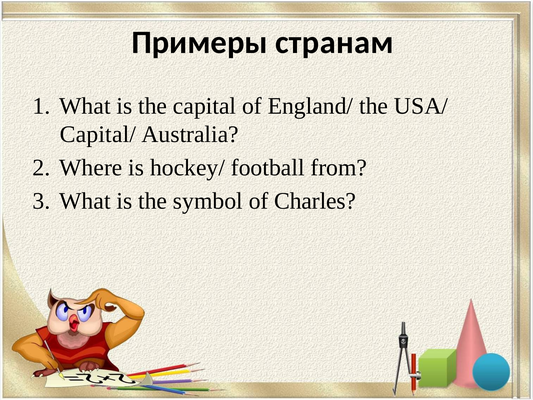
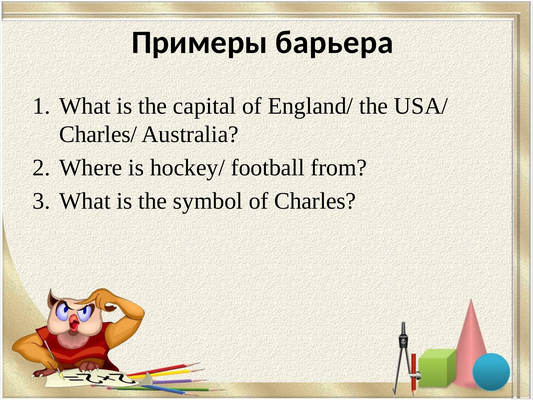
странам: странам -> барьера
Capital/: Capital/ -> Charles/
